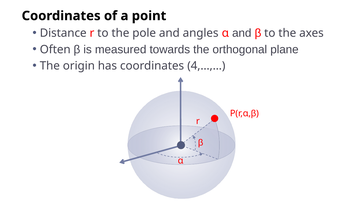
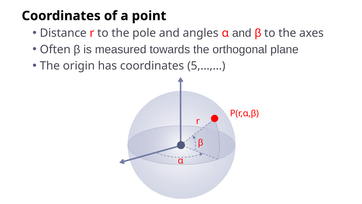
4,…,…: 4,…,… -> 5,…,…
